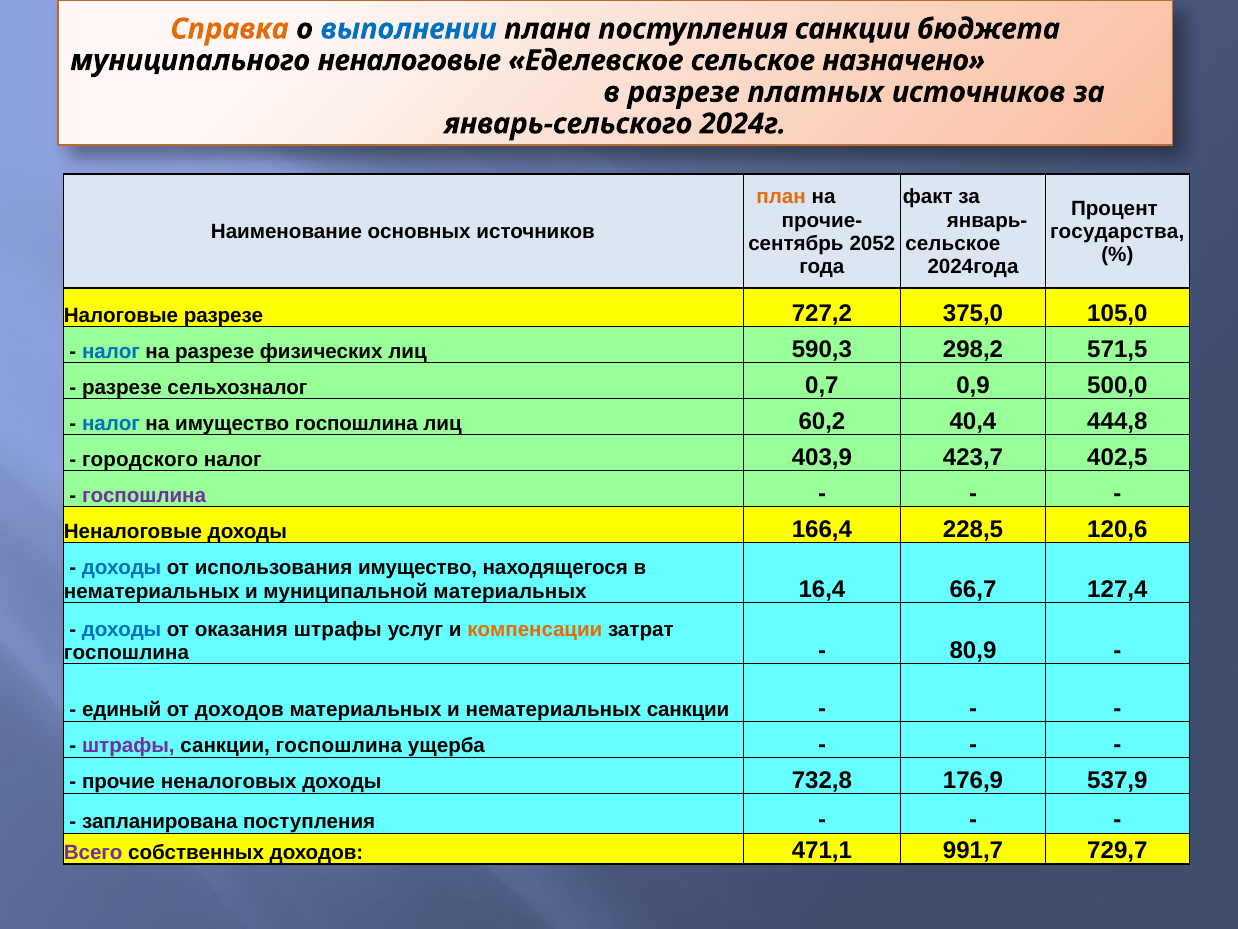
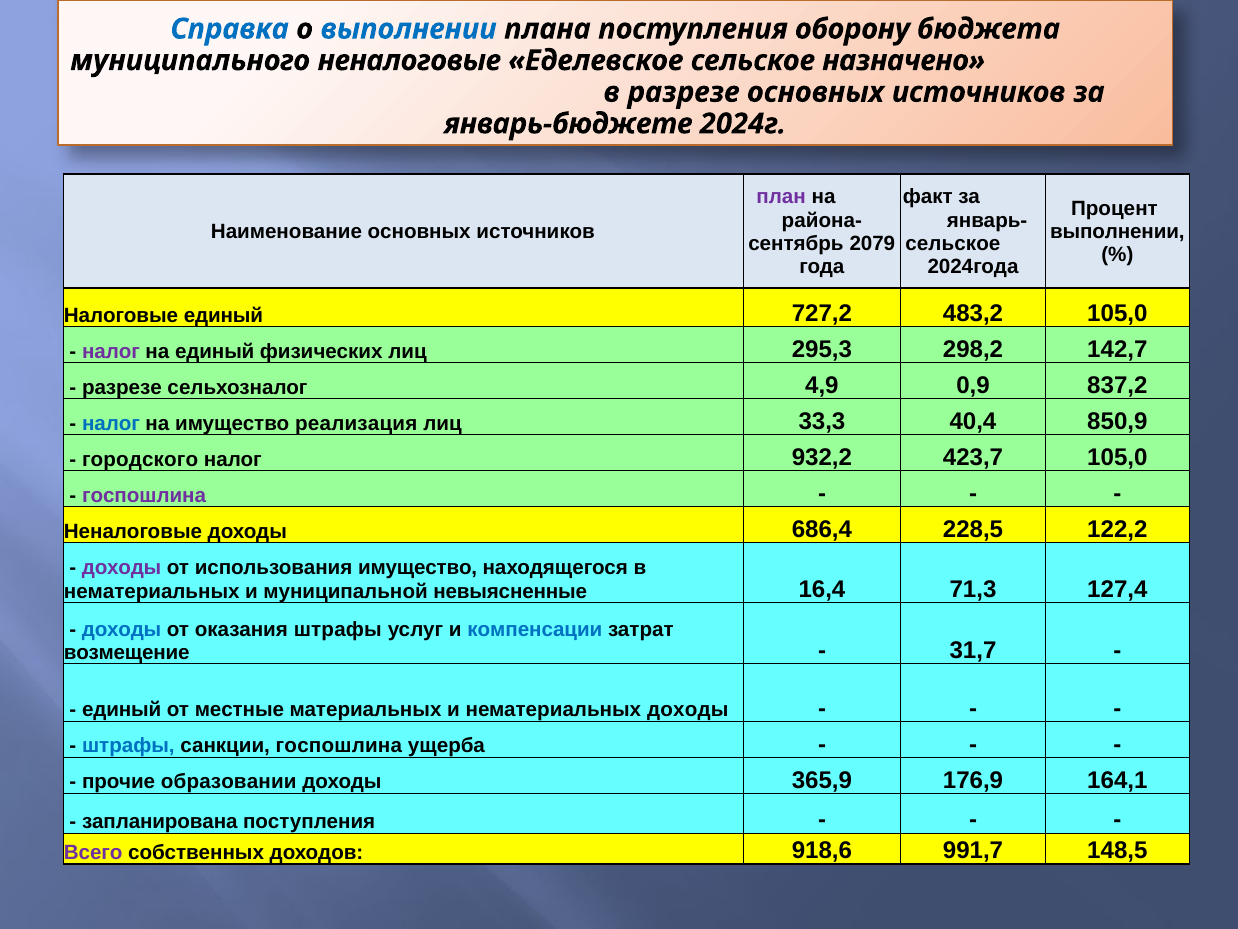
Справка colour: orange -> blue
поступления санкции: санкции -> оборону
разрезе платных: платных -> основных
январь-сельского: январь-сельского -> январь-бюджете
план colour: orange -> purple
прочие-: прочие- -> района-
государства at (1117, 232): государства -> выполнении
2052: 2052 -> 2079
Налоговые разрезе: разрезе -> единый
375,0: 375,0 -> 483,2
налог at (111, 351) colour: blue -> purple
на разрезе: разрезе -> единый
590,3: 590,3 -> 295,3
571,5: 571,5 -> 142,7
0,7: 0,7 -> 4,9
500,0: 500,0 -> 837,2
имущество госпошлина: госпошлина -> реализация
60,2: 60,2 -> 33,3
444,8: 444,8 -> 850,9
403,9: 403,9 -> 932,2
423,7 402,5: 402,5 -> 105,0
166,4: 166,4 -> 686,4
120,6: 120,6 -> 122,2
доходы at (122, 568) colour: blue -> purple
муниципальной материальных: материальных -> невыясненные
66,7: 66,7 -> 71,3
компенсации colour: orange -> blue
госпошлина at (127, 652): госпошлина -> возмещение
80,9: 80,9 -> 31,7
от доходов: доходов -> местные
нематериальных санкции: санкции -> доходы
штрафы at (128, 746) colour: purple -> blue
неналоговых: неналоговых -> образовании
732,8: 732,8 -> 365,9
537,9: 537,9 -> 164,1
471,1: 471,1 -> 918,6
729,7: 729,7 -> 148,5
